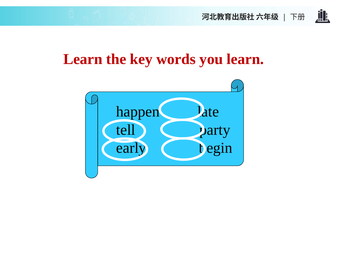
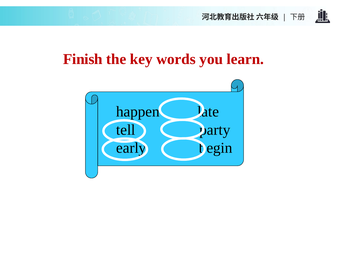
Learn at (83, 59): Learn -> Finish
